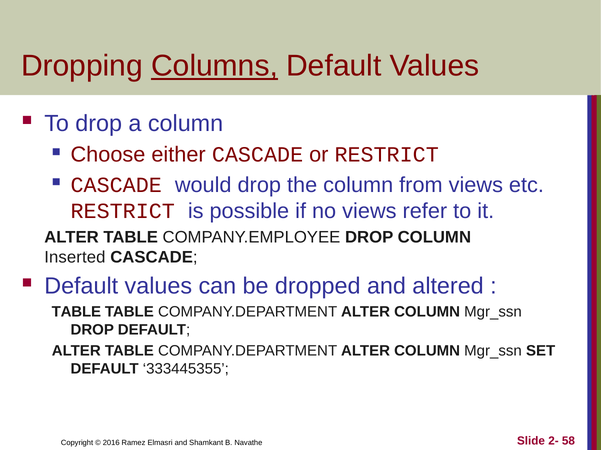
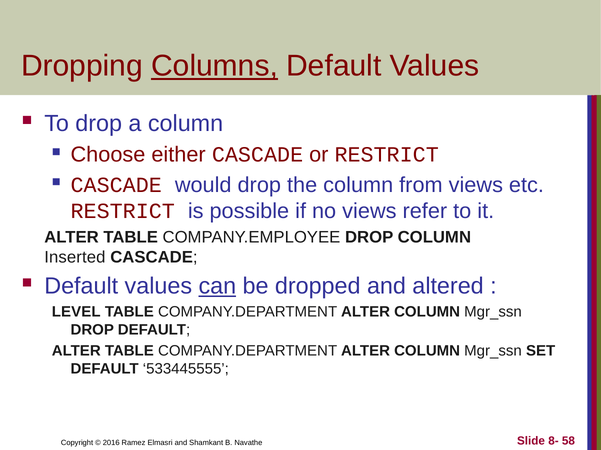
can underline: none -> present
TABLE at (76, 312): TABLE -> LEVEL
333445355: 333445355 -> 533445555
2-: 2- -> 8-
